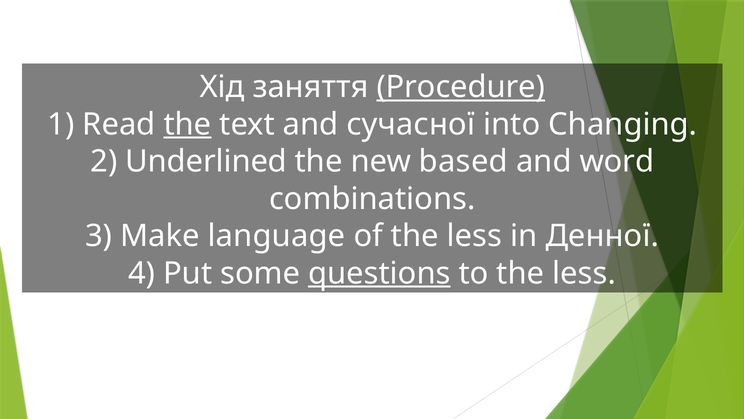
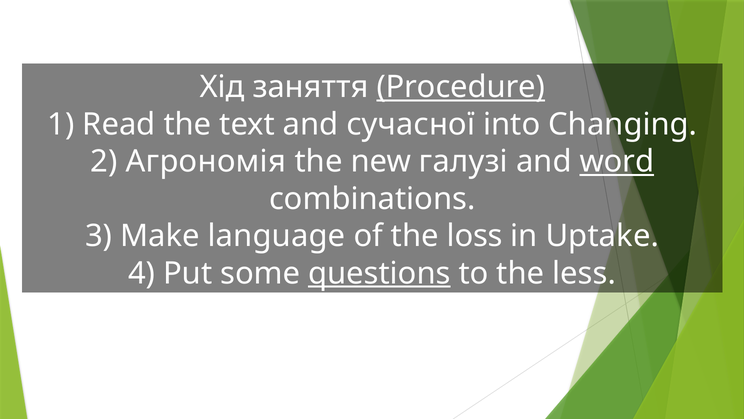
the at (187, 124) underline: present -> none
Underlined: Underlined -> Агрономія
based: based -> галузі
word underline: none -> present
of the less: less -> loss
Денної: Денної -> Uptake
